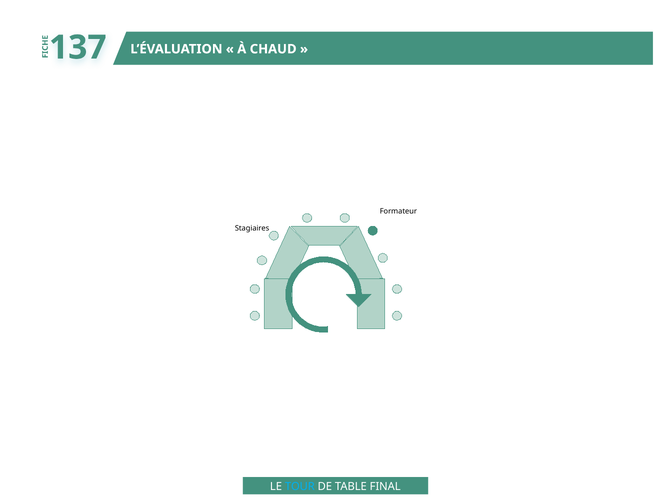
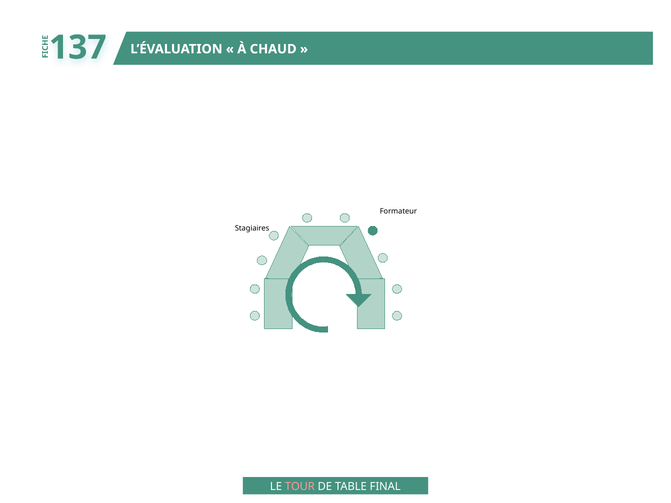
TOUR colour: light blue -> pink
